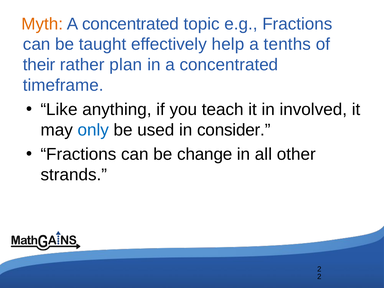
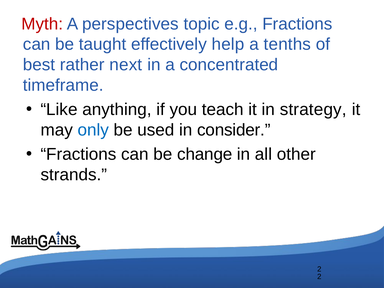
Myth colour: orange -> red
concentrated at (131, 24): concentrated -> perspectives
their: their -> best
plan: plan -> next
involved: involved -> strategy
